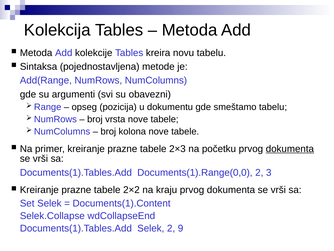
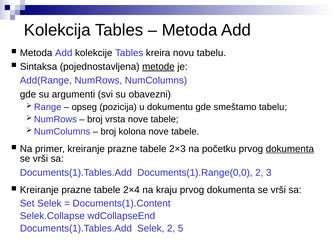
metode underline: none -> present
2×2: 2×2 -> 2×4
9: 9 -> 5
